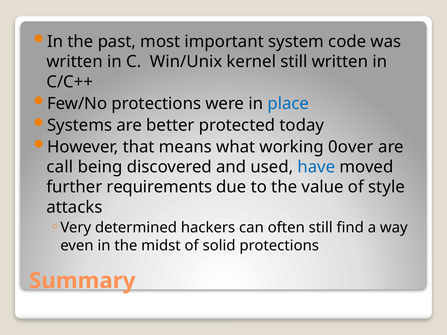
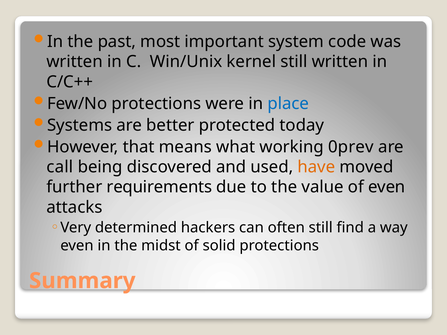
0over: 0over -> 0prev
have colour: blue -> orange
of style: style -> even
